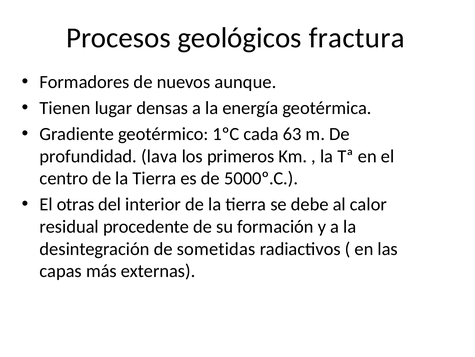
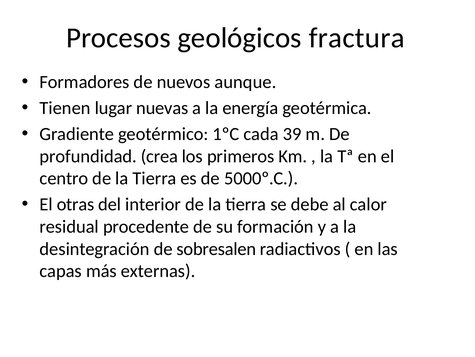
densas: densas -> nuevas
63: 63 -> 39
lava: lava -> crea
sometidas: sometidas -> sobresalen
